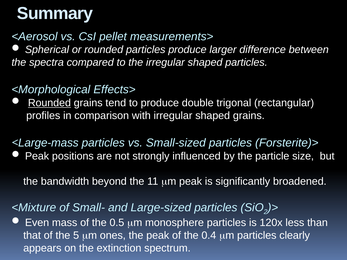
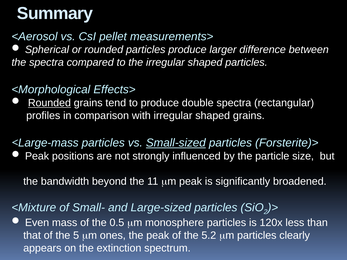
double trigonal: trigonal -> spectra
Small-sized underline: none -> present
0.4: 0.4 -> 5.2
